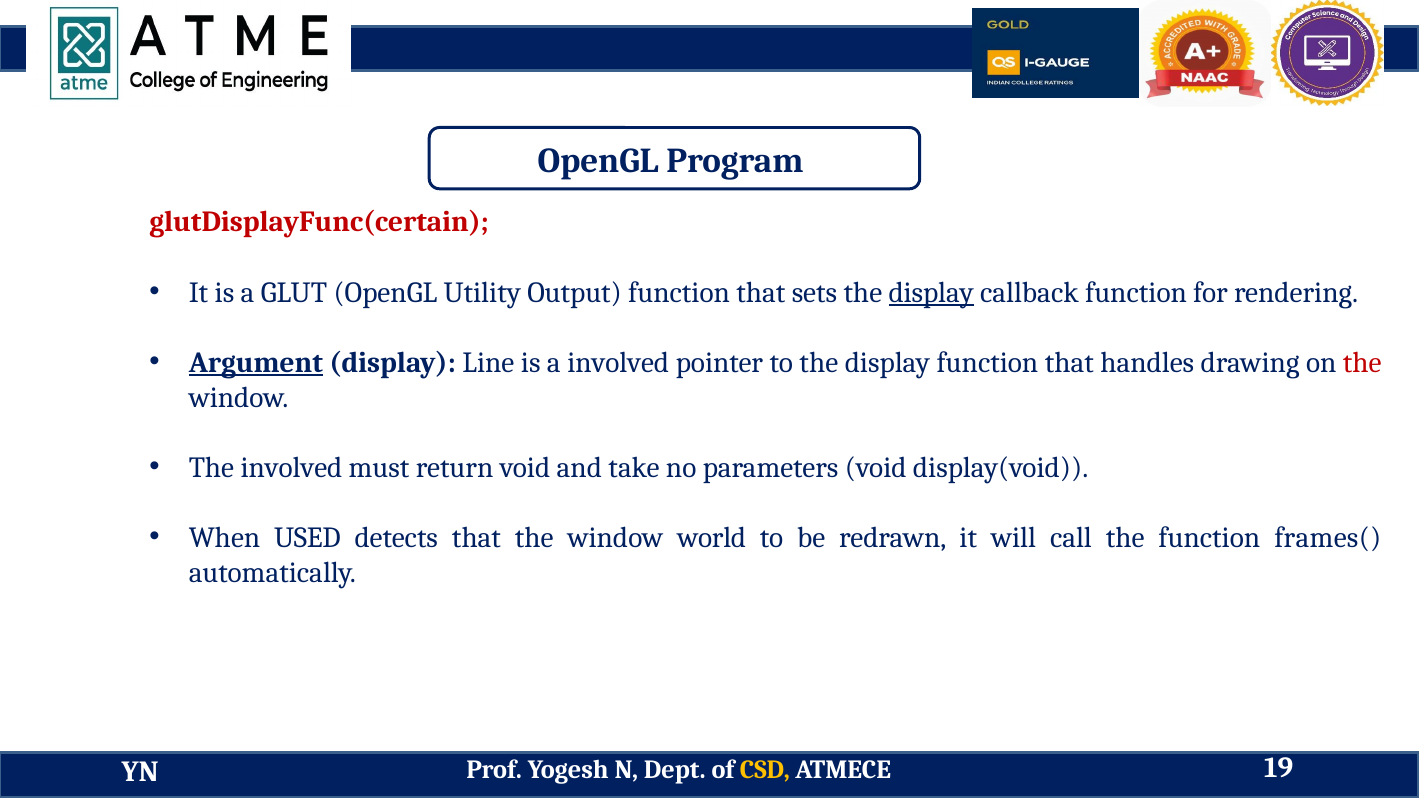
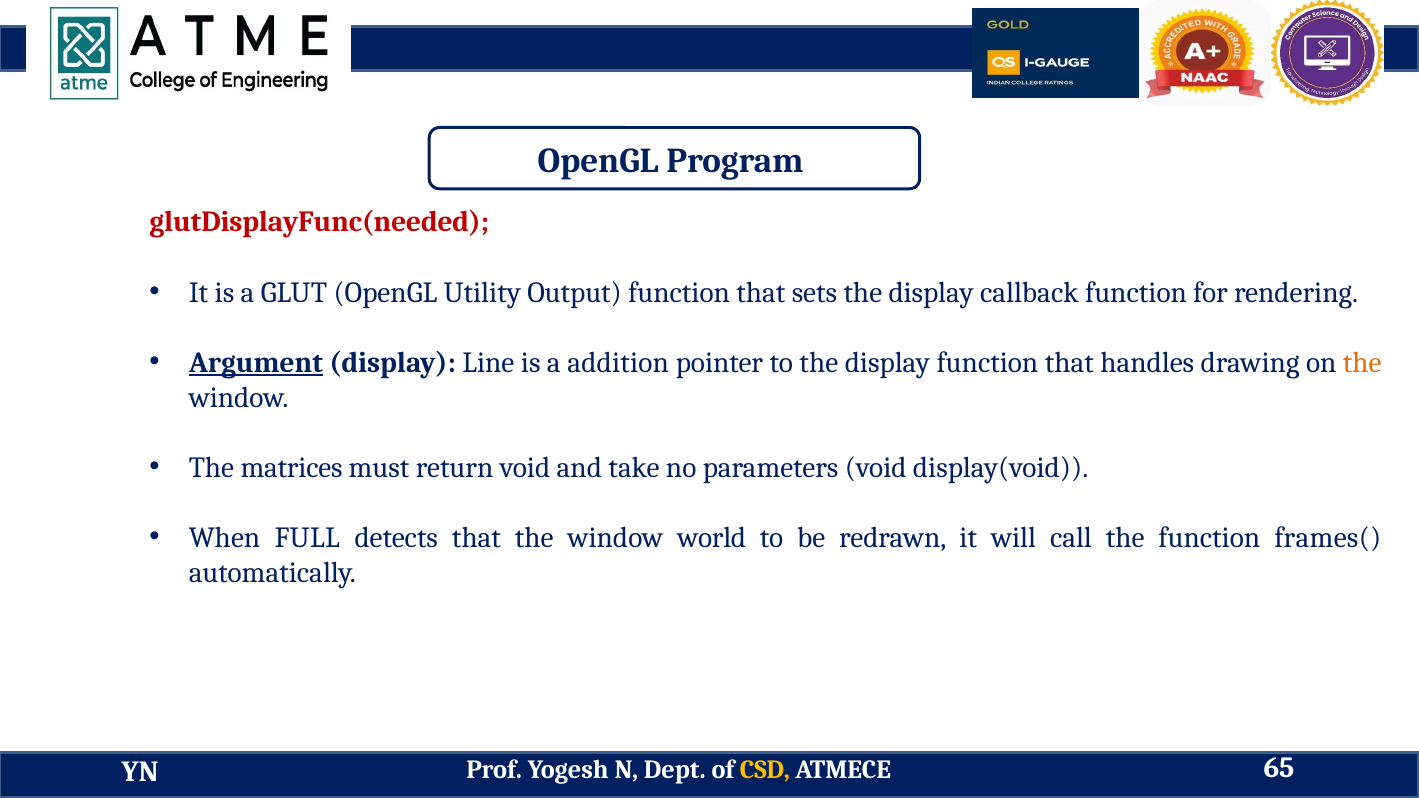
glutDisplayFunc(certain: glutDisplayFunc(certain -> glutDisplayFunc(needed
display at (931, 292) underline: present -> none
a involved: involved -> addition
the at (1362, 362) colour: red -> orange
The involved: involved -> matrices
USED: USED -> FULL
19: 19 -> 65
